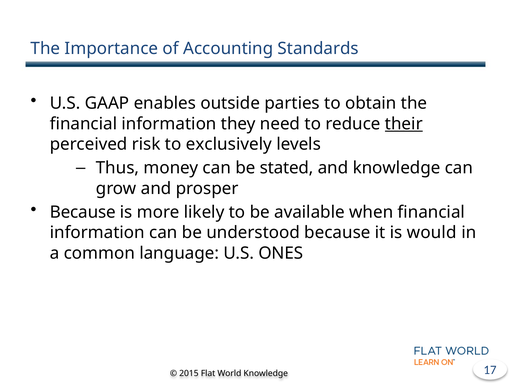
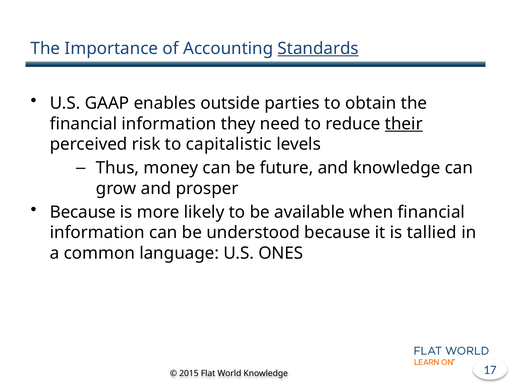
Standards underline: none -> present
exclusively: exclusively -> capitalistic
stated: stated -> future
would: would -> tallied
